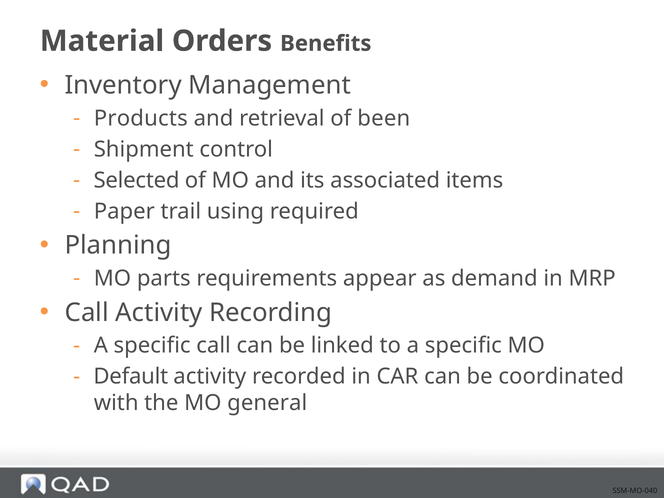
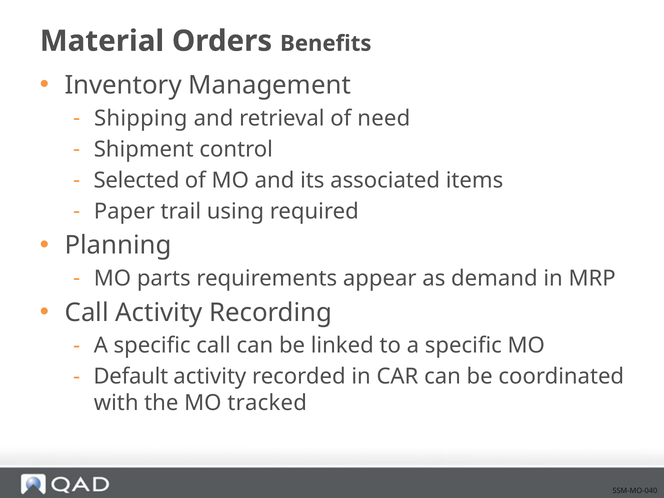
Products: Products -> Shipping
been: been -> need
general: general -> tracked
